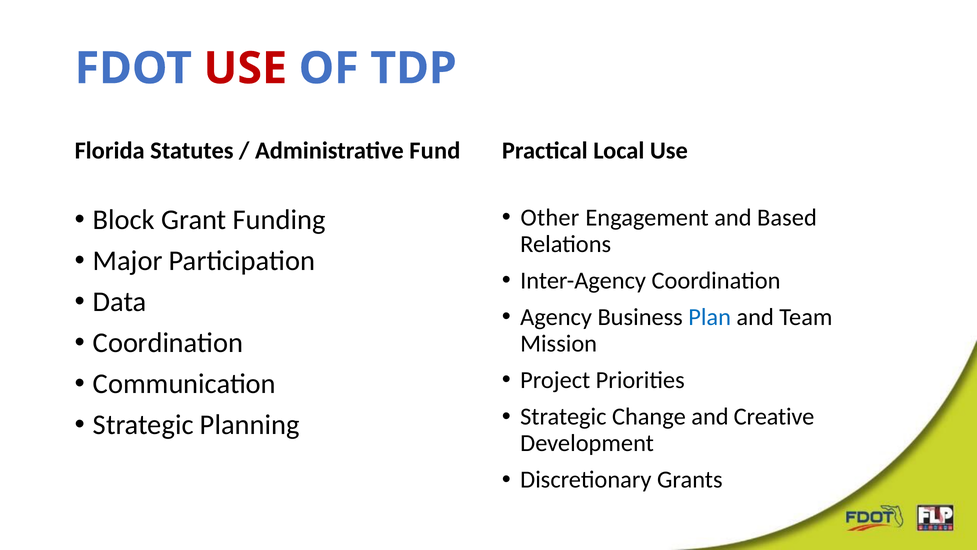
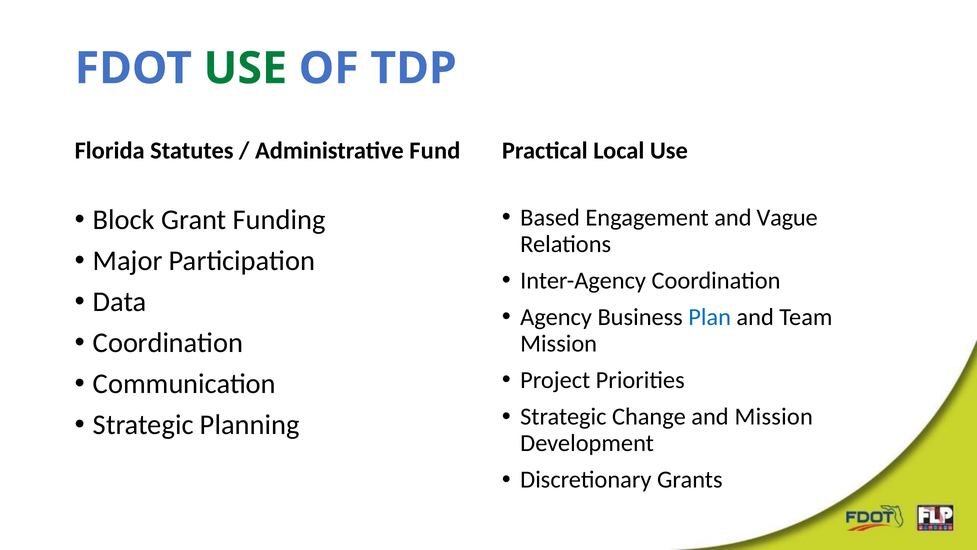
USE at (245, 68) colour: red -> green
Other: Other -> Based
Based: Based -> Vague
and Creative: Creative -> Mission
